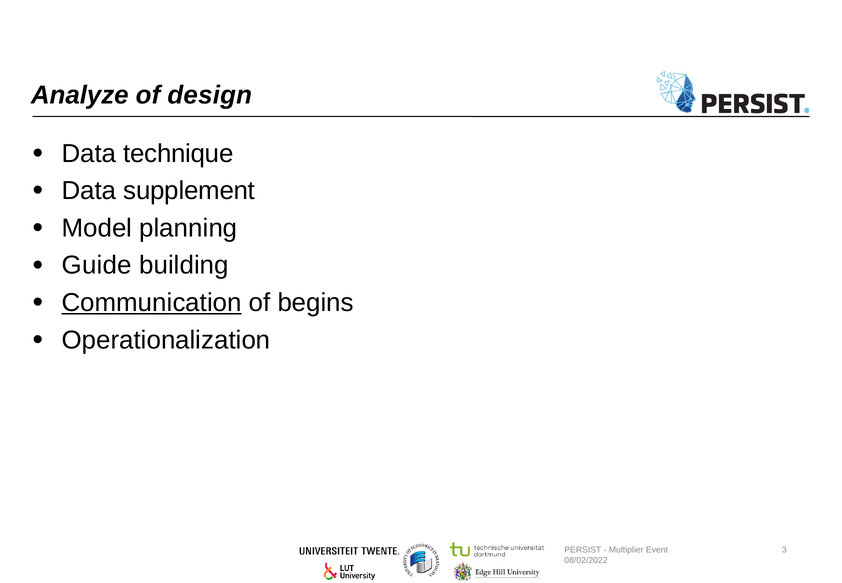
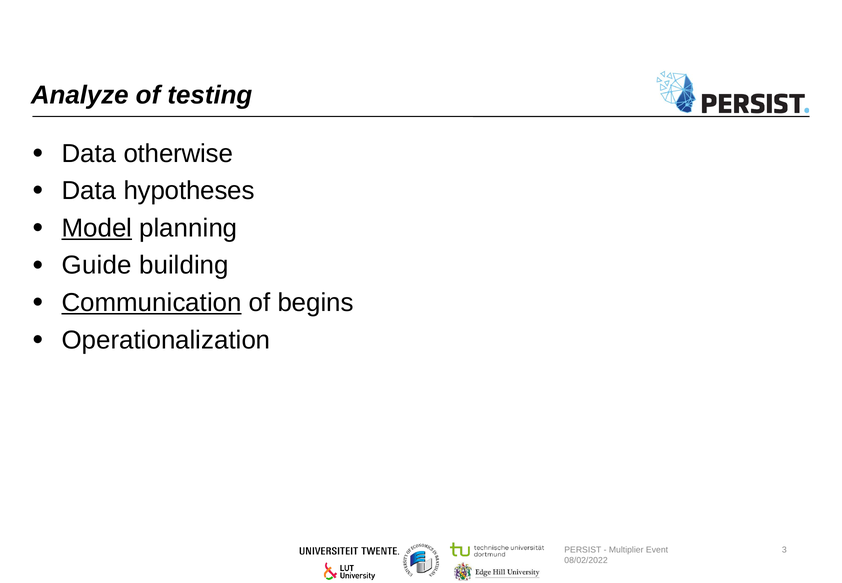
design: design -> testing
technique: technique -> otherwise
supplement: supplement -> hypotheses
Model underline: none -> present
